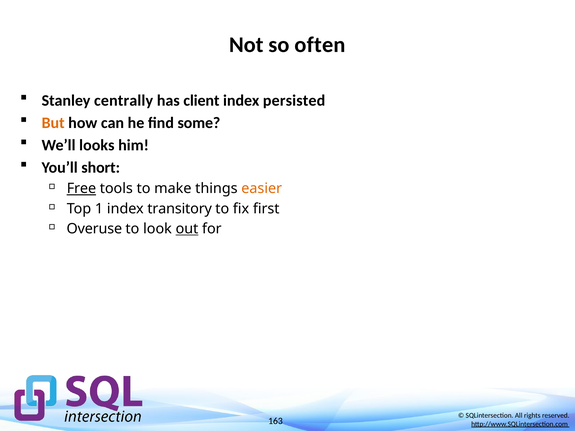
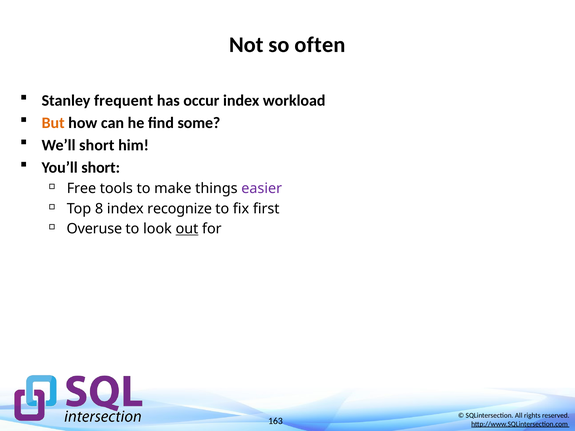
centrally: centrally -> frequent
client: client -> occur
persisted: persisted -> workload
We’ll looks: looks -> short
Free underline: present -> none
easier colour: orange -> purple
1: 1 -> 8
transitory: transitory -> recognize
